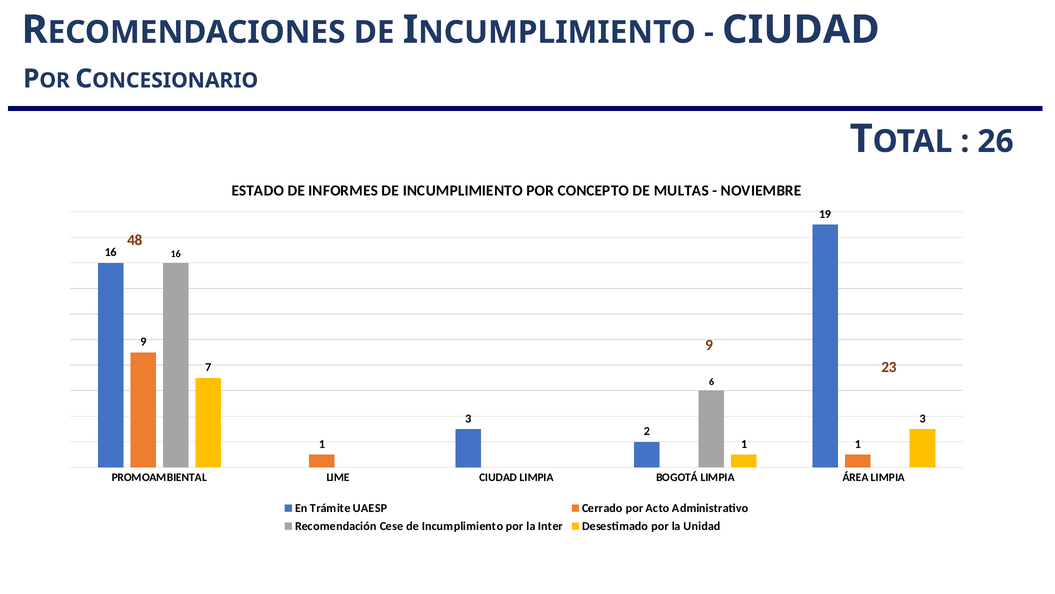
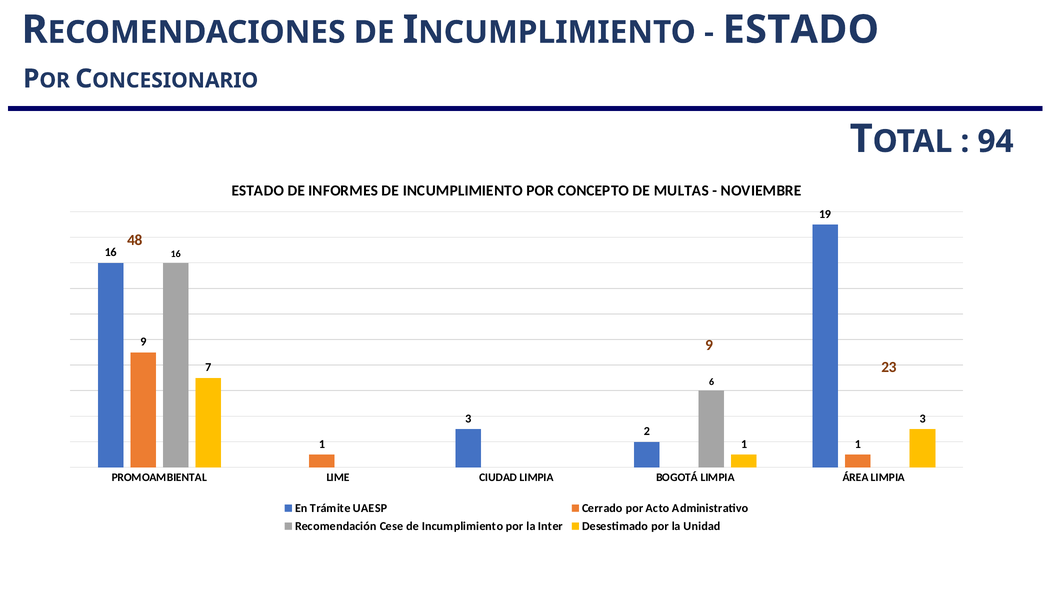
CIUDAD at (801, 30): CIUDAD -> ESTADO
26: 26 -> 94
